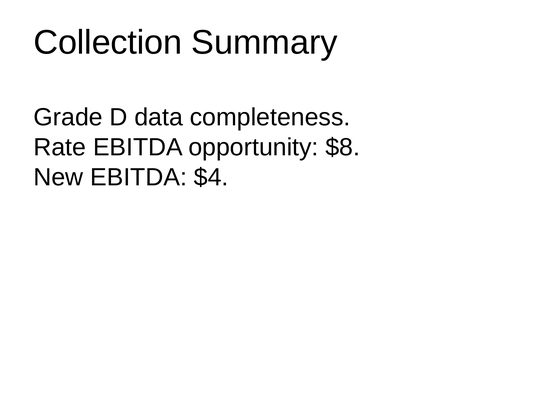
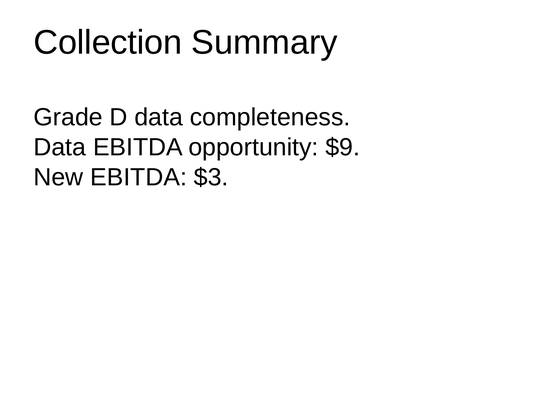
Rate at (60, 147): Rate -> Data
$8: $8 -> $9
$4: $4 -> $3
